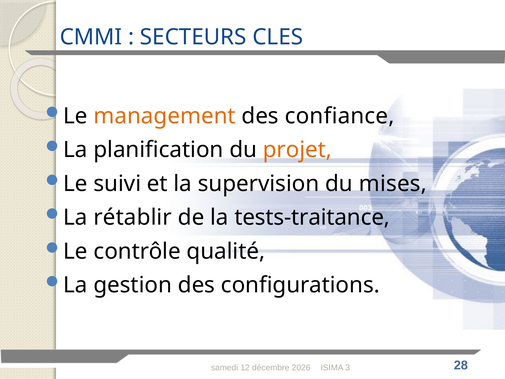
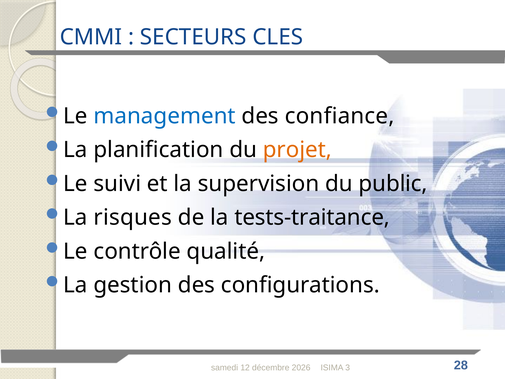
management colour: orange -> blue
mises: mises -> public
rétablir: rétablir -> risques
